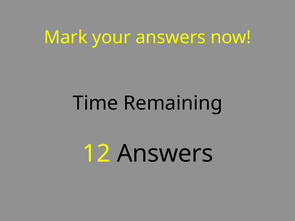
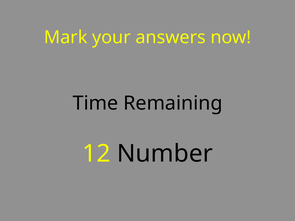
12 Answers: Answers -> Number
